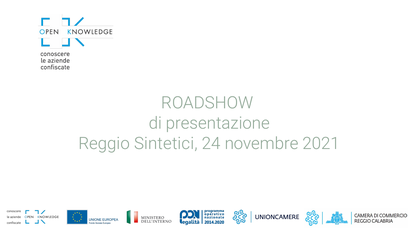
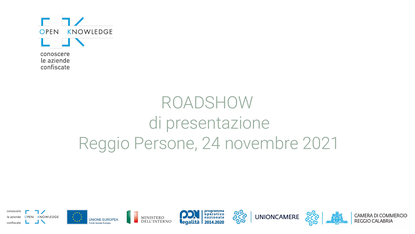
Sintetici: Sintetici -> Persone
